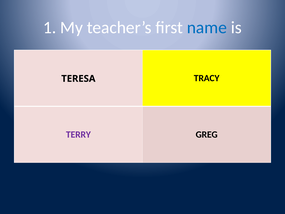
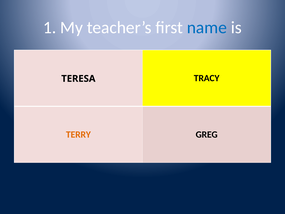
TERRY colour: purple -> orange
